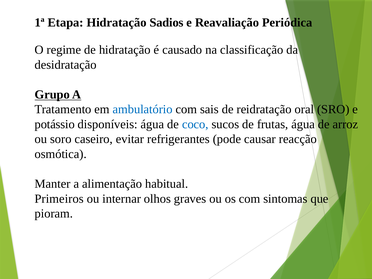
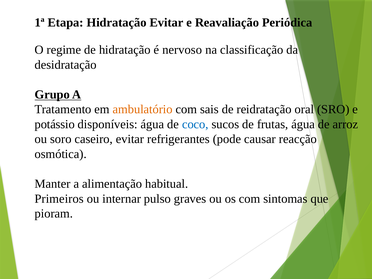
Hidratação Sadios: Sadios -> Evitar
causado: causado -> nervoso
ambulatório colour: blue -> orange
olhos: olhos -> pulso
